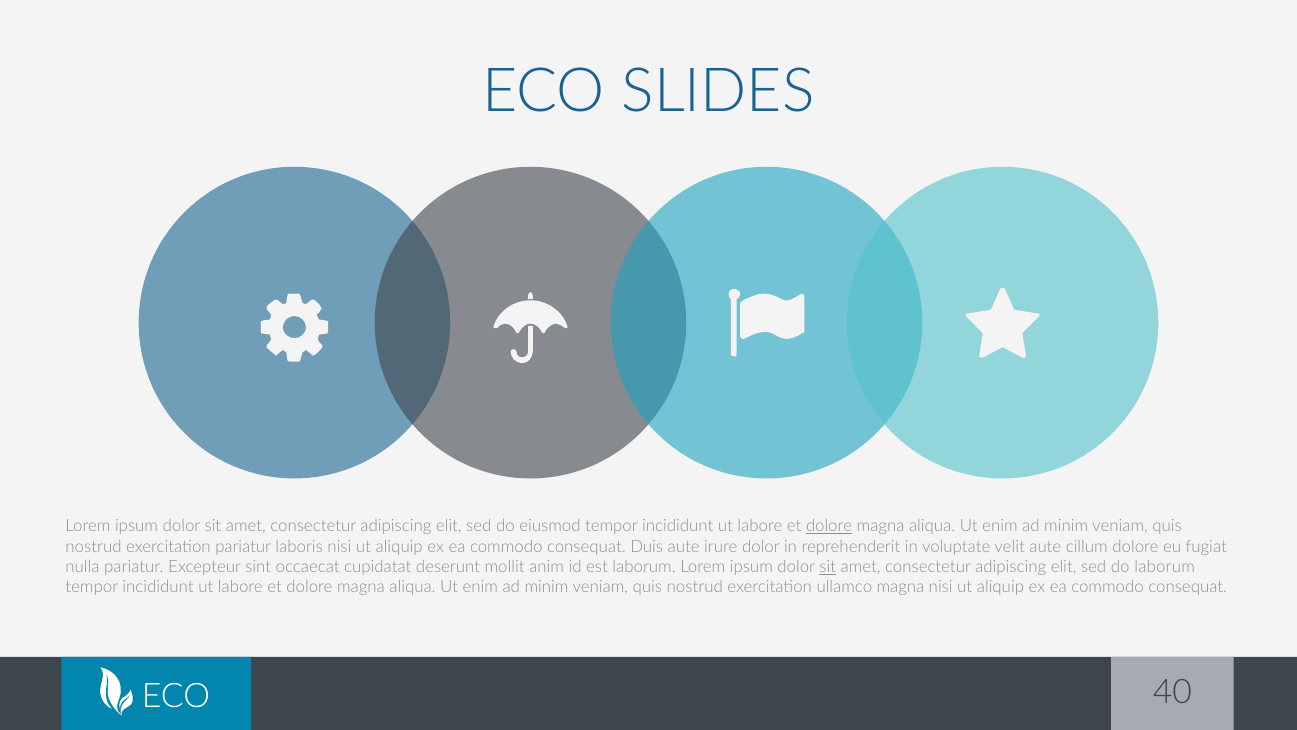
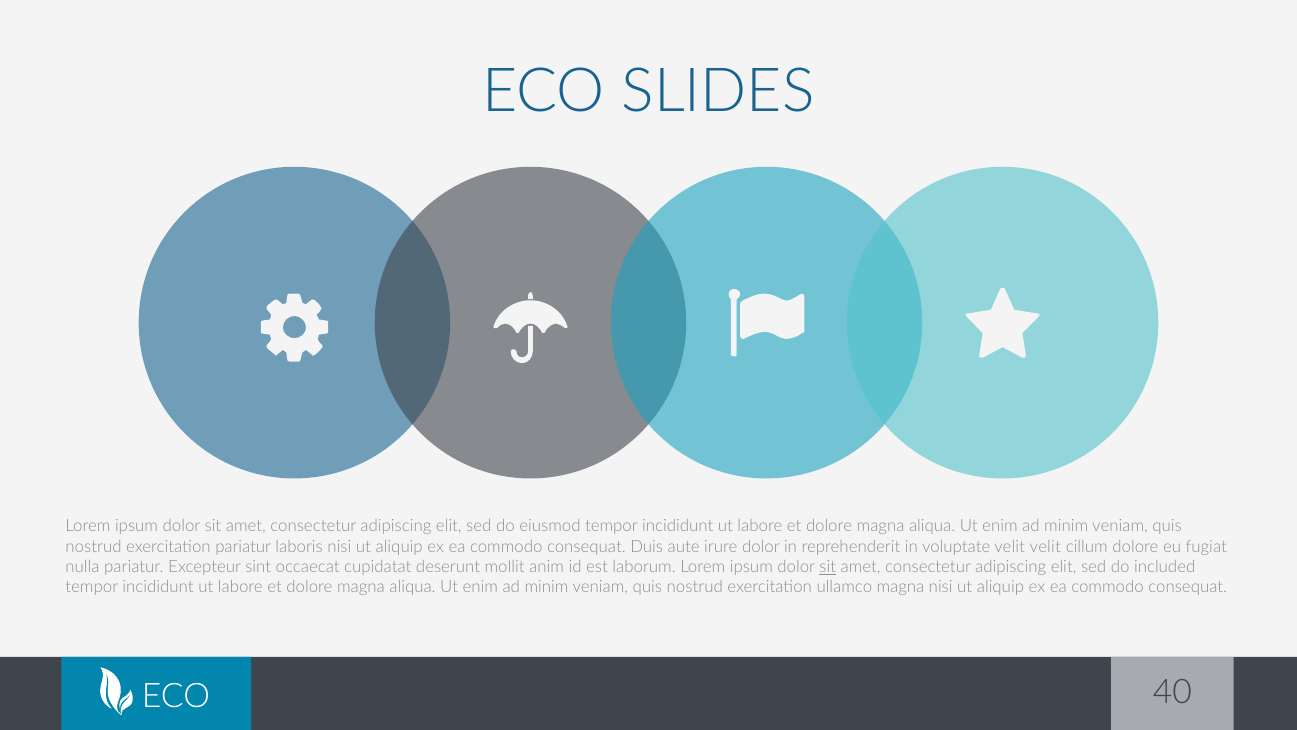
dolore at (829, 526) underline: present -> none
velit aute: aute -> velit
do laborum: laborum -> included
